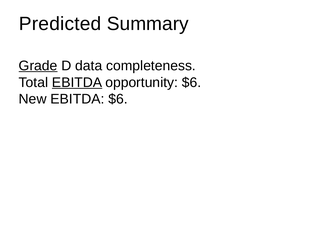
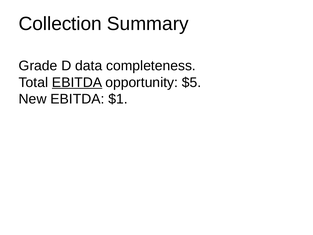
Predicted: Predicted -> Collection
Grade underline: present -> none
opportunity $6: $6 -> $5
EBITDA $6: $6 -> $1
